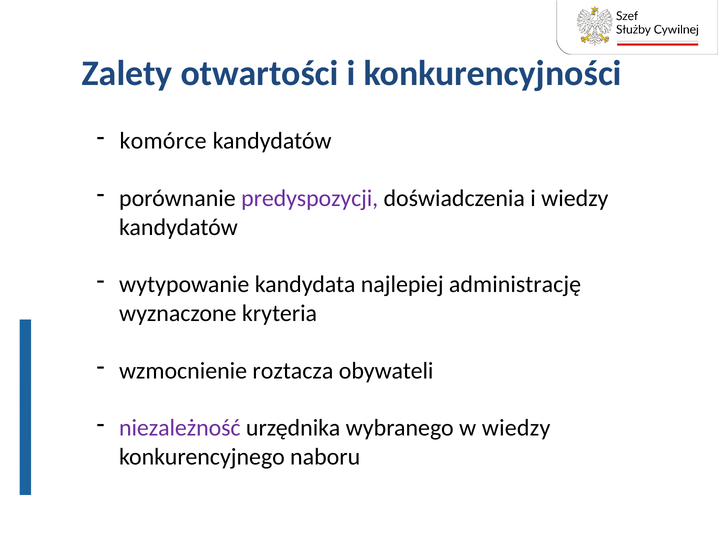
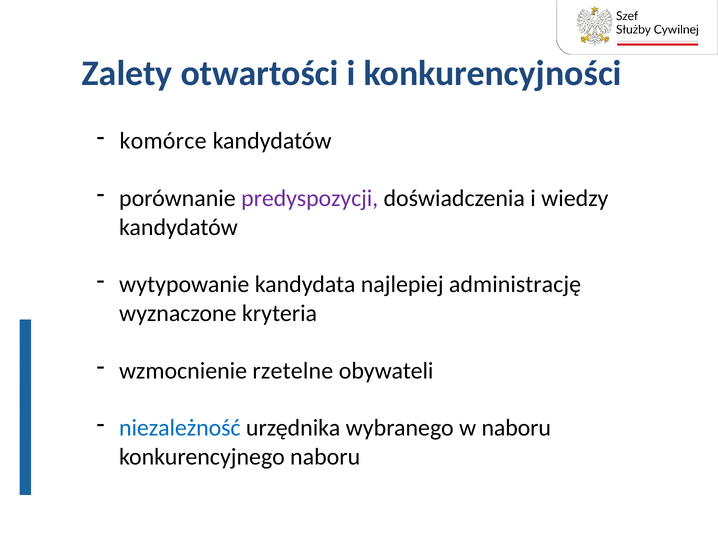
roztacza: roztacza -> rzetelne
niezależność colour: purple -> blue
w wiedzy: wiedzy -> naboru
